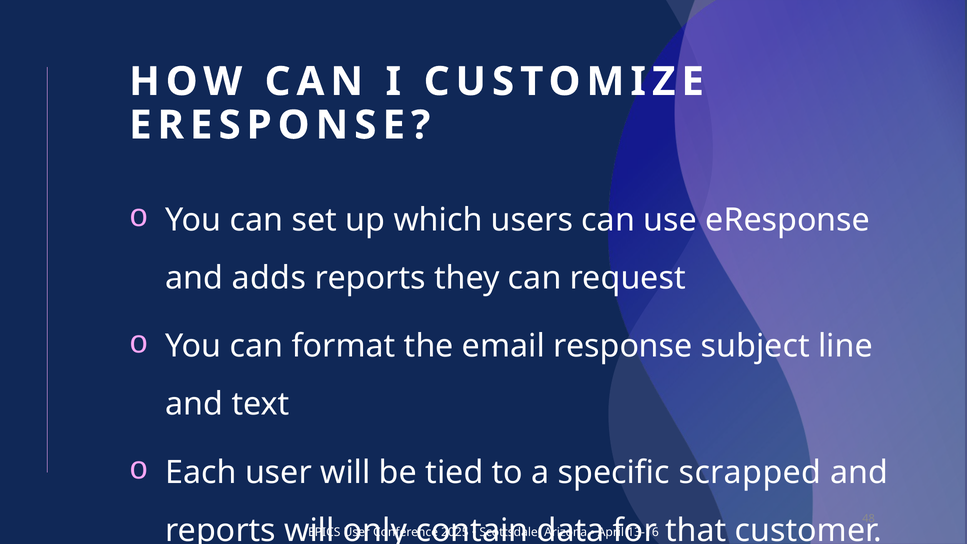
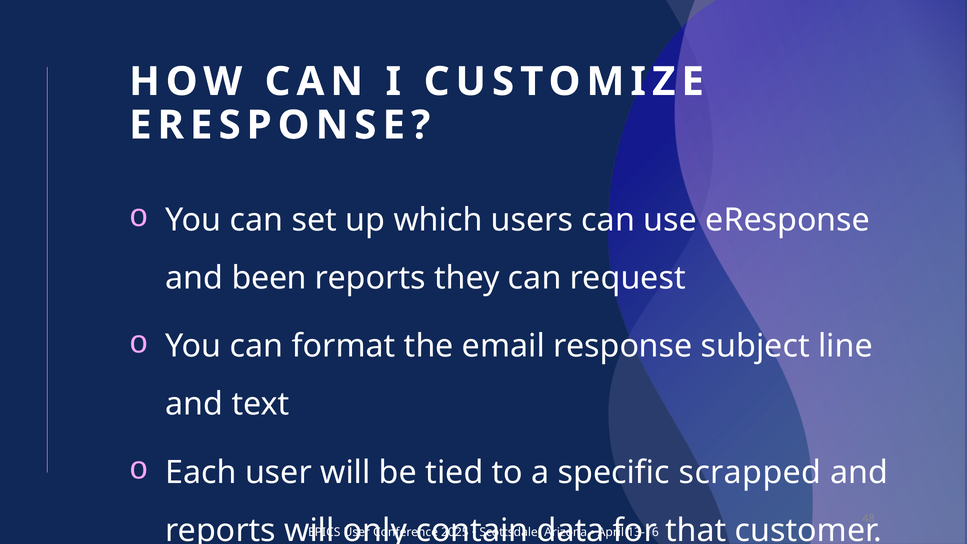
adds: adds -> been
